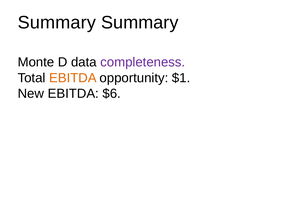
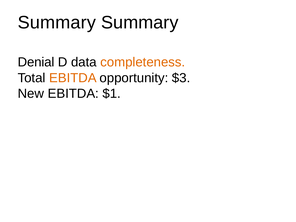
Monte: Monte -> Denial
completeness colour: purple -> orange
$1: $1 -> $3
$6: $6 -> $1
